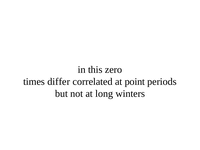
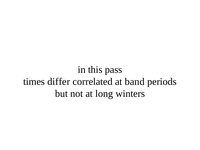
zero: zero -> pass
point: point -> band
